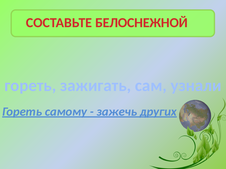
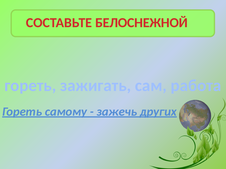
узнали: узнали -> работа
